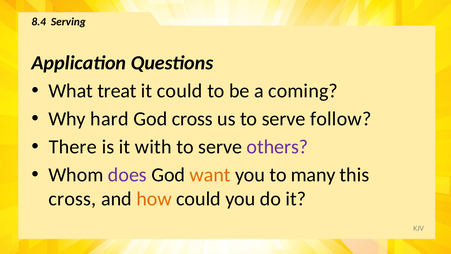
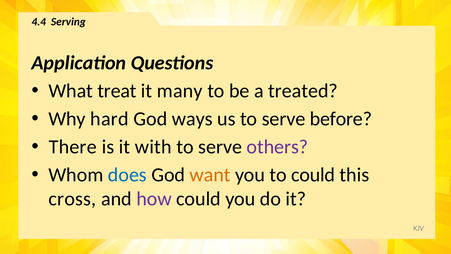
8.4: 8.4 -> 4.4
it could: could -> many
coming: coming -> treated
God cross: cross -> ways
follow: follow -> before
does colour: purple -> blue
to many: many -> could
how colour: orange -> purple
